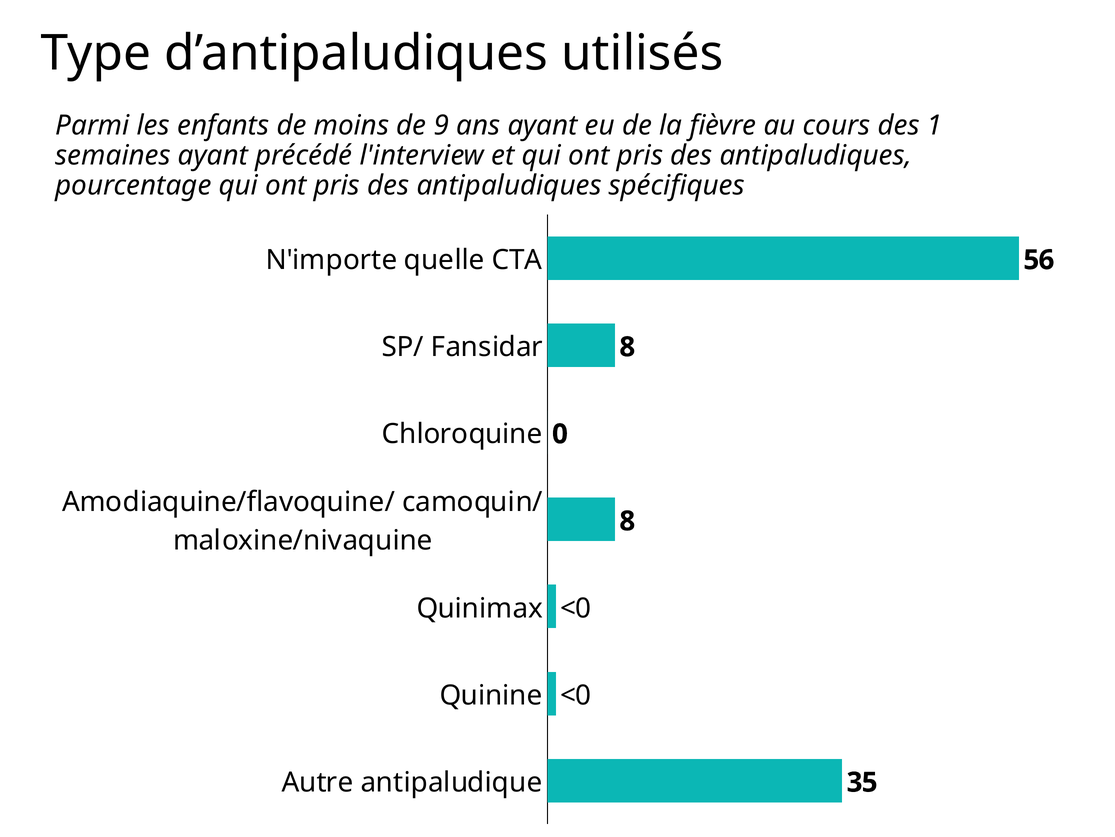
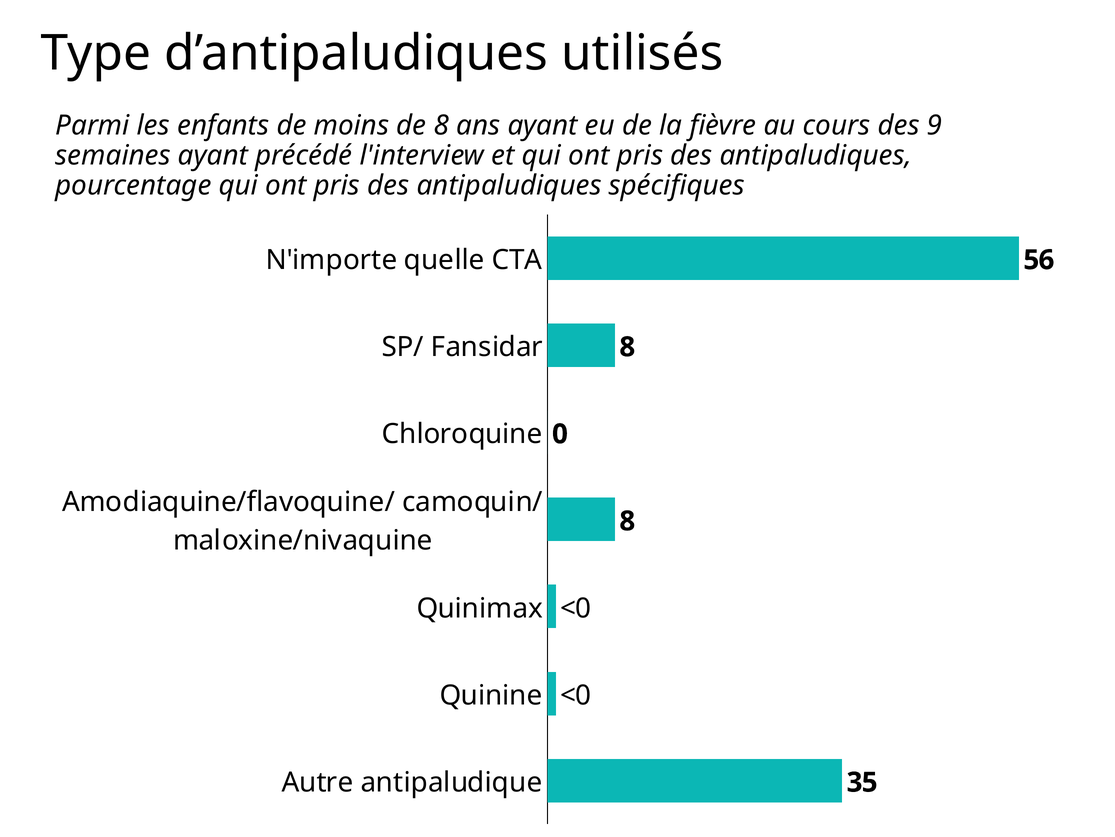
de 9: 9 -> 8
1: 1 -> 9
